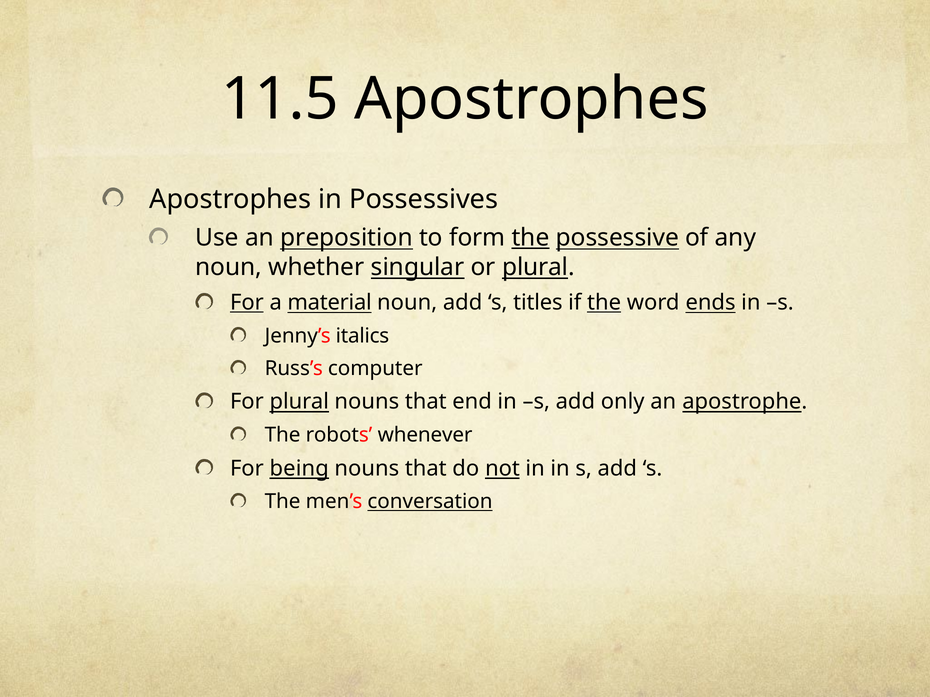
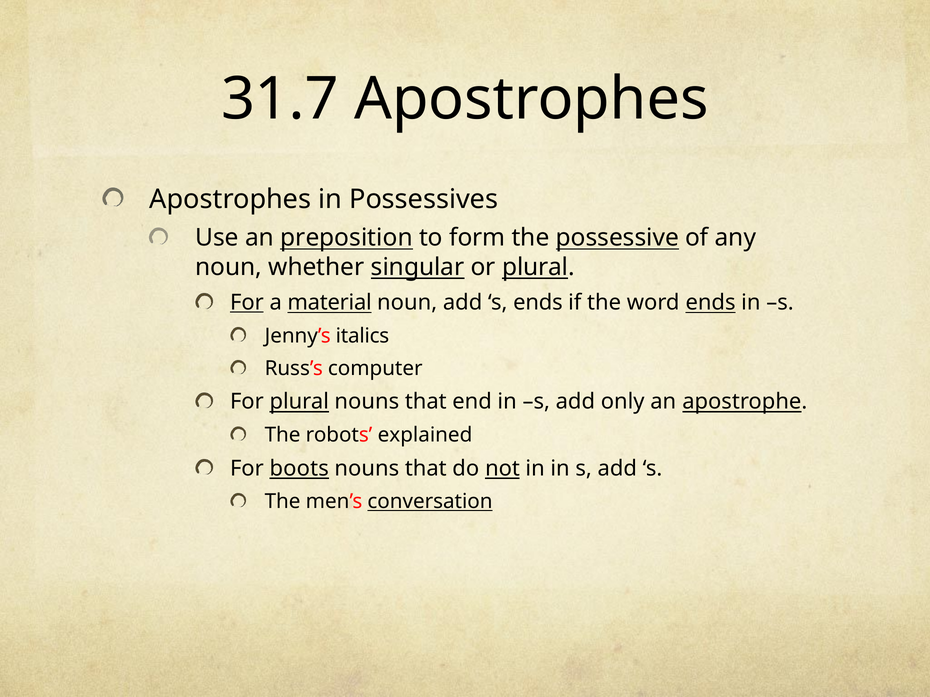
11.5: 11.5 -> 31.7
the at (531, 238) underline: present -> none
s titles: titles -> ends
the at (604, 303) underline: present -> none
whenever: whenever -> explained
being: being -> boots
